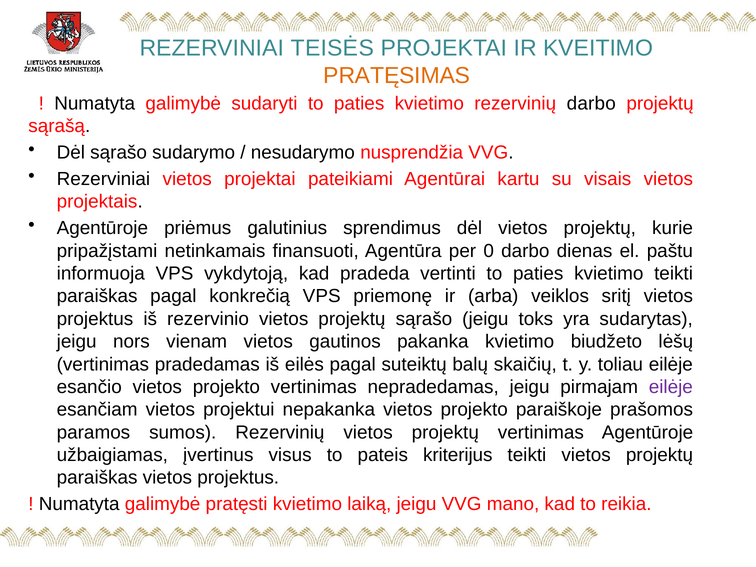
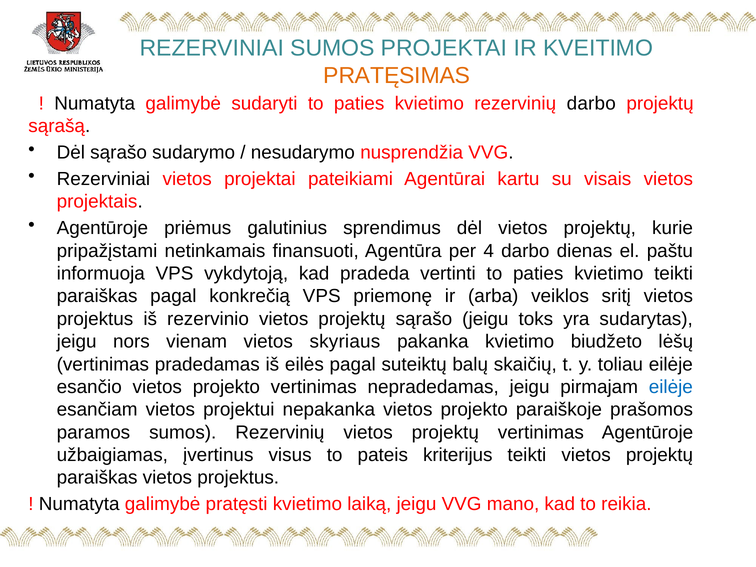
REZERVINIAI TEISĖS: TEISĖS -> SUMOS
0: 0 -> 4
gautinos: gautinos -> skyriaus
eilėje at (671, 387) colour: purple -> blue
